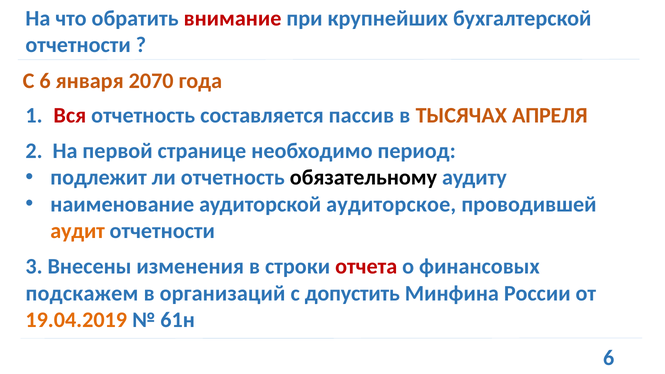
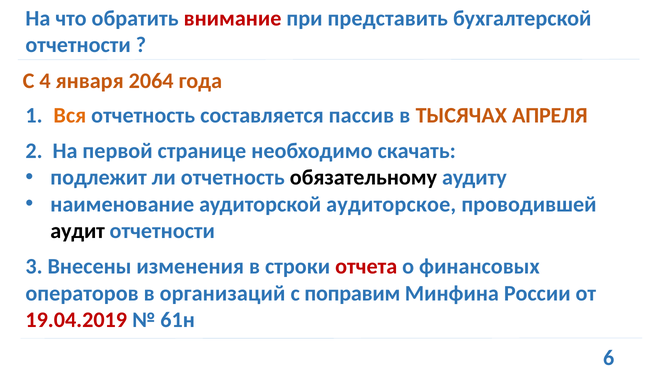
крупнейших: крупнейших -> представить
С 6: 6 -> 4
2070: 2070 -> 2064
Вся colour: red -> orange
период: период -> скачать
аудит colour: orange -> black
подскажем: подскажем -> операторов
допустить: допустить -> поправим
19.04.2019 colour: orange -> red
